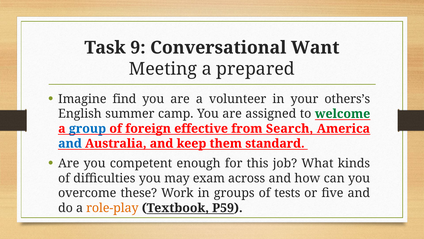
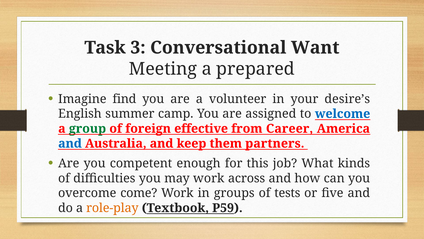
9: 9 -> 3
others’s: others’s -> desire’s
welcome colour: green -> blue
group colour: blue -> green
Search: Search -> Career
standard: standard -> partners
may exam: exam -> work
these: these -> come
